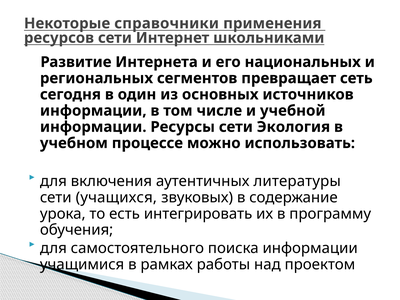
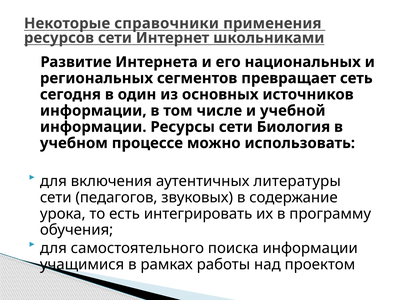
Экология: Экология -> Биология
учащихся: учащихся -> педагогов
